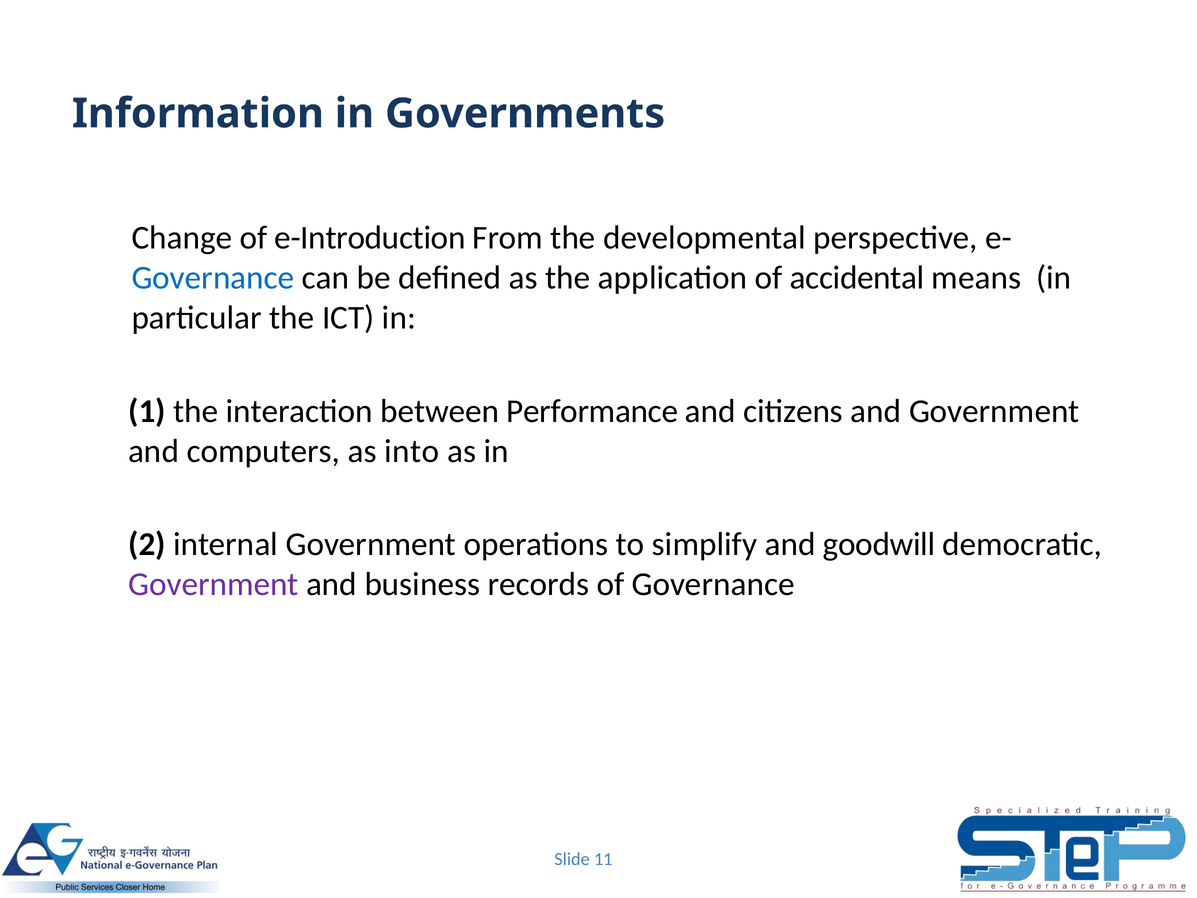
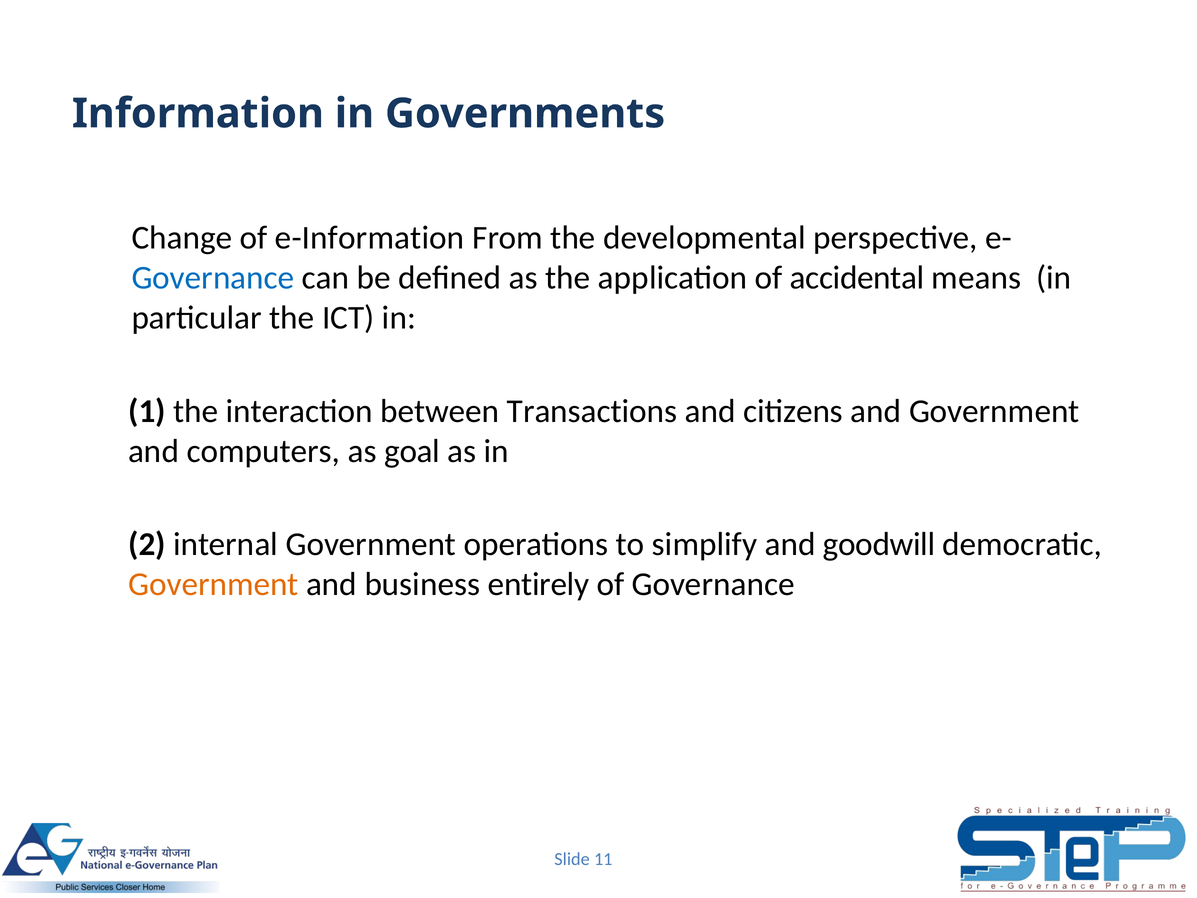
e-Introduction: e-Introduction -> e-Information
Performance: Performance -> Transactions
into: into -> goal
Government at (213, 584) colour: purple -> orange
records: records -> entirely
